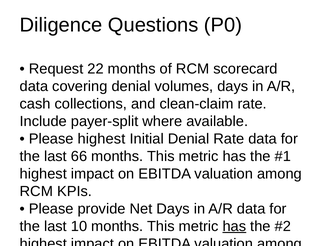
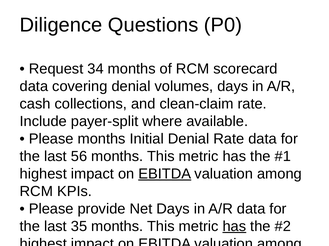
22: 22 -> 34
Please highest: highest -> months
66: 66 -> 56
EBITDA at (165, 174) underline: none -> present
10: 10 -> 35
